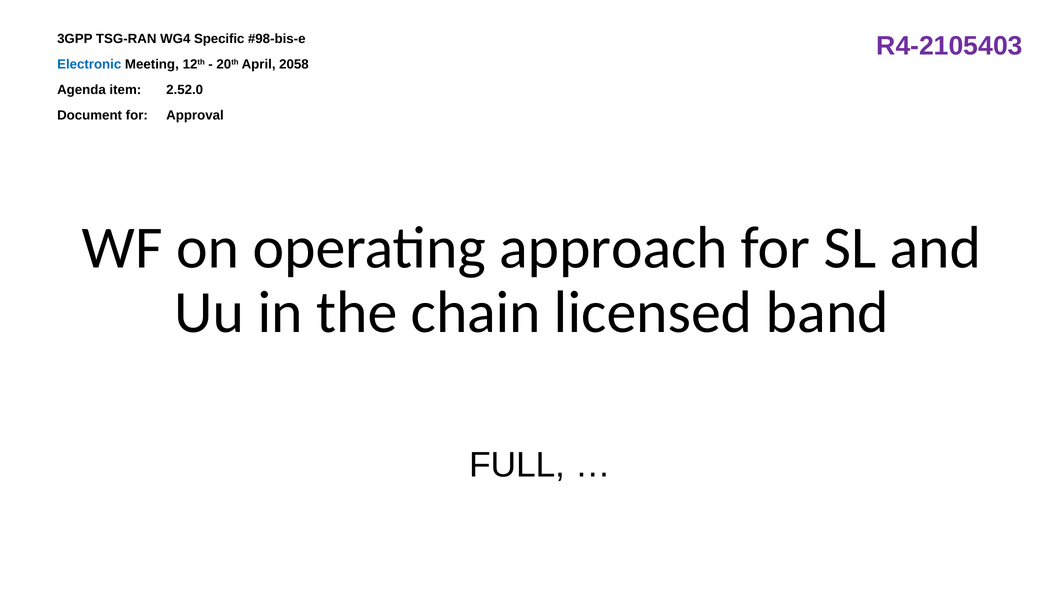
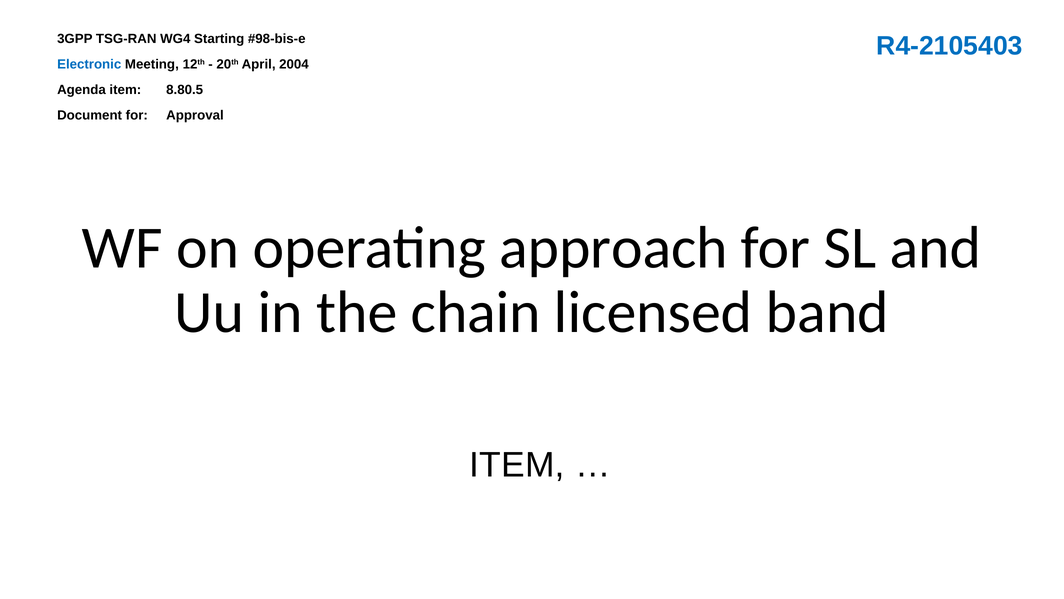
Specific: Specific -> Starting
R4-2105403 colour: purple -> blue
2058: 2058 -> 2004
2.52.0: 2.52.0 -> 8.80.5
FULL at (517, 465): FULL -> ITEM
